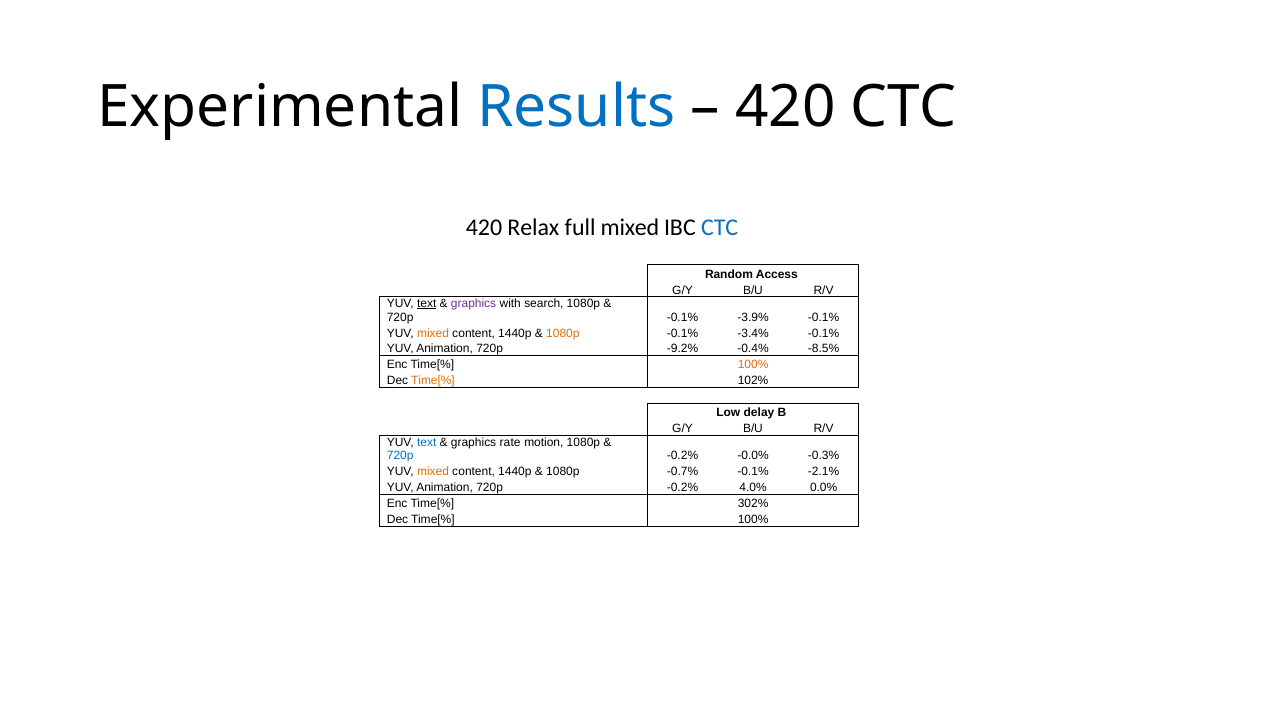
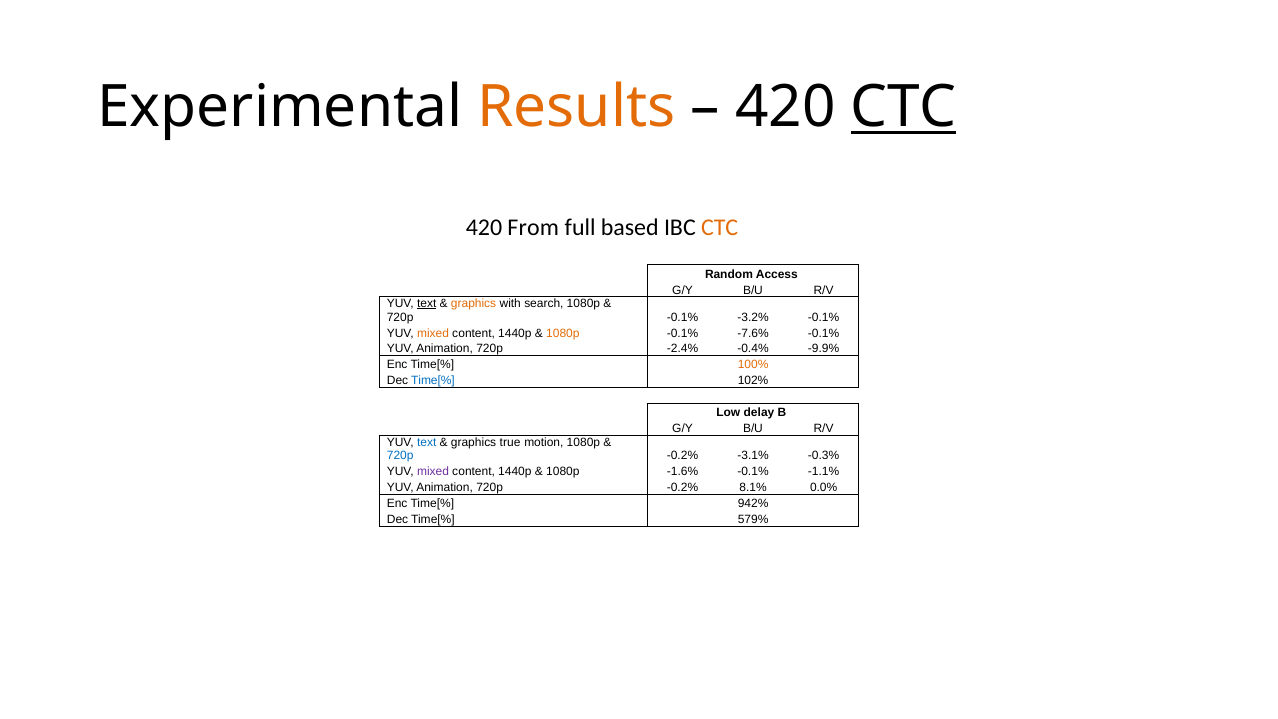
Results colour: blue -> orange
CTC at (904, 107) underline: none -> present
Relax: Relax -> From
full mixed: mixed -> based
CTC at (720, 227) colour: blue -> orange
graphics at (474, 304) colour: purple -> orange
-3.9%: -3.9% -> -3.2%
-3.4%: -3.4% -> -7.6%
-9.2%: -9.2% -> -2.4%
-8.5%: -8.5% -> -9.9%
Time[% at (433, 381) colour: orange -> blue
rate: rate -> true
-0.0%: -0.0% -> -3.1%
mixed at (433, 472) colour: orange -> purple
-0.7%: -0.7% -> -1.6%
-2.1%: -2.1% -> -1.1%
4.0%: 4.0% -> 8.1%
302%: 302% -> 942%
Dec Time[% 100%: 100% -> 579%
